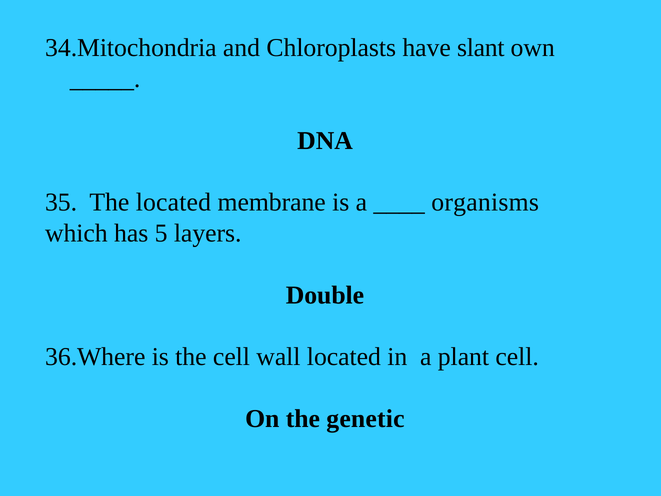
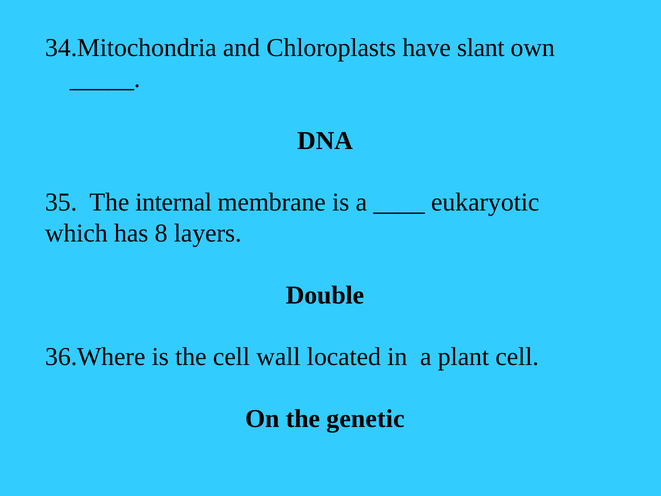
The located: located -> internal
organisms: organisms -> eukaryotic
5: 5 -> 8
